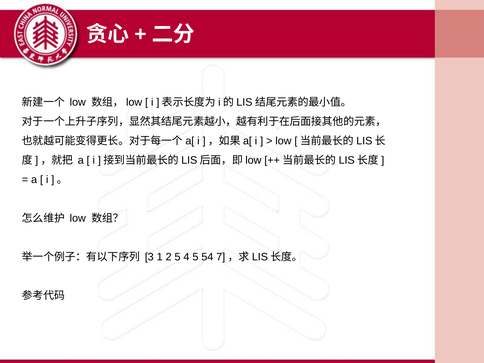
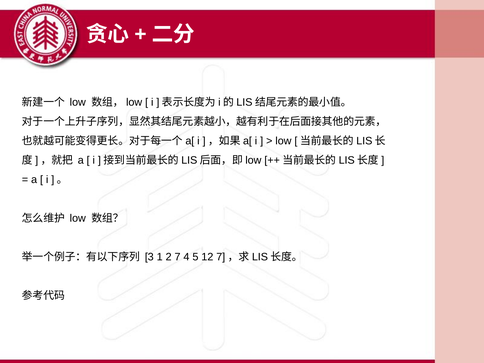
2 5: 5 -> 7
54: 54 -> 12
